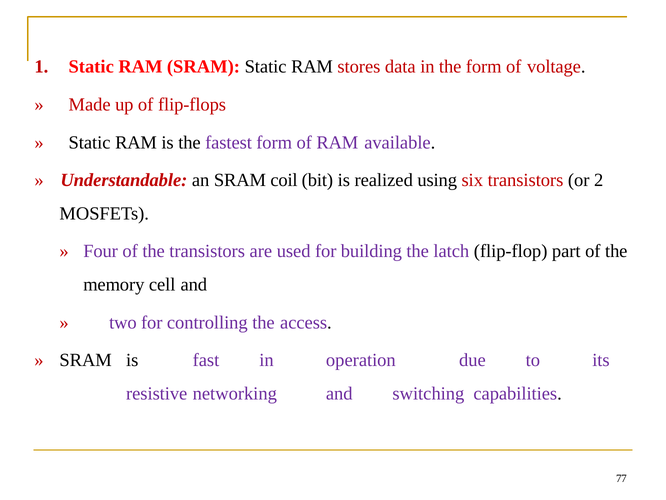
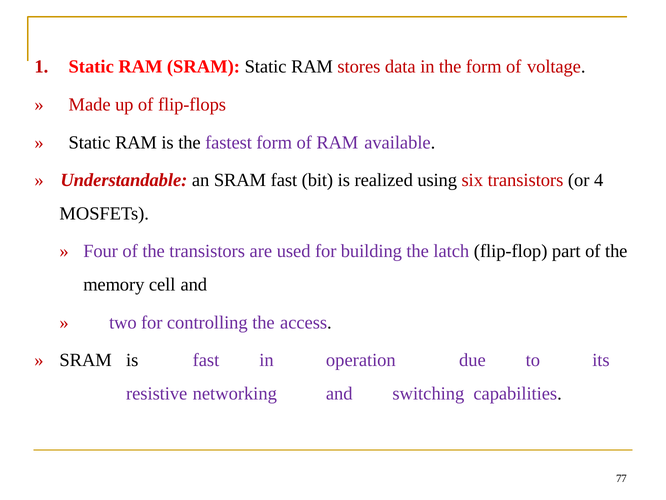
SRAM coil: coil -> fast
2: 2 -> 4
